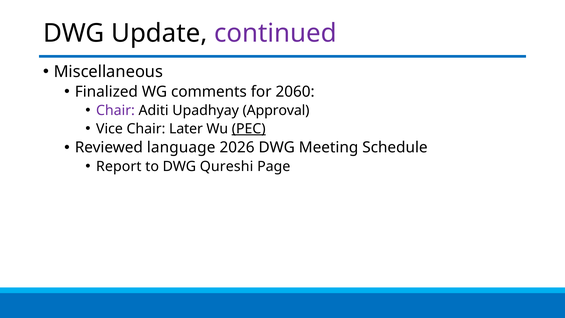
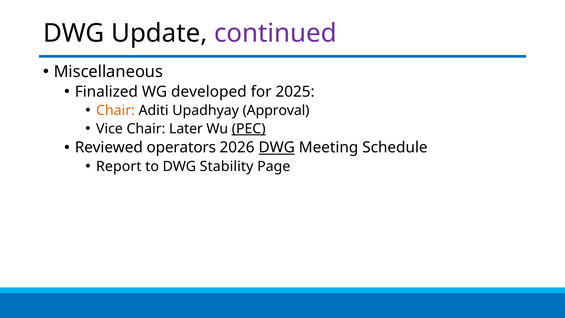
comments: comments -> developed
2060: 2060 -> 2025
Chair at (115, 110) colour: purple -> orange
language: language -> operators
DWG at (277, 148) underline: none -> present
Qureshi: Qureshi -> Stability
